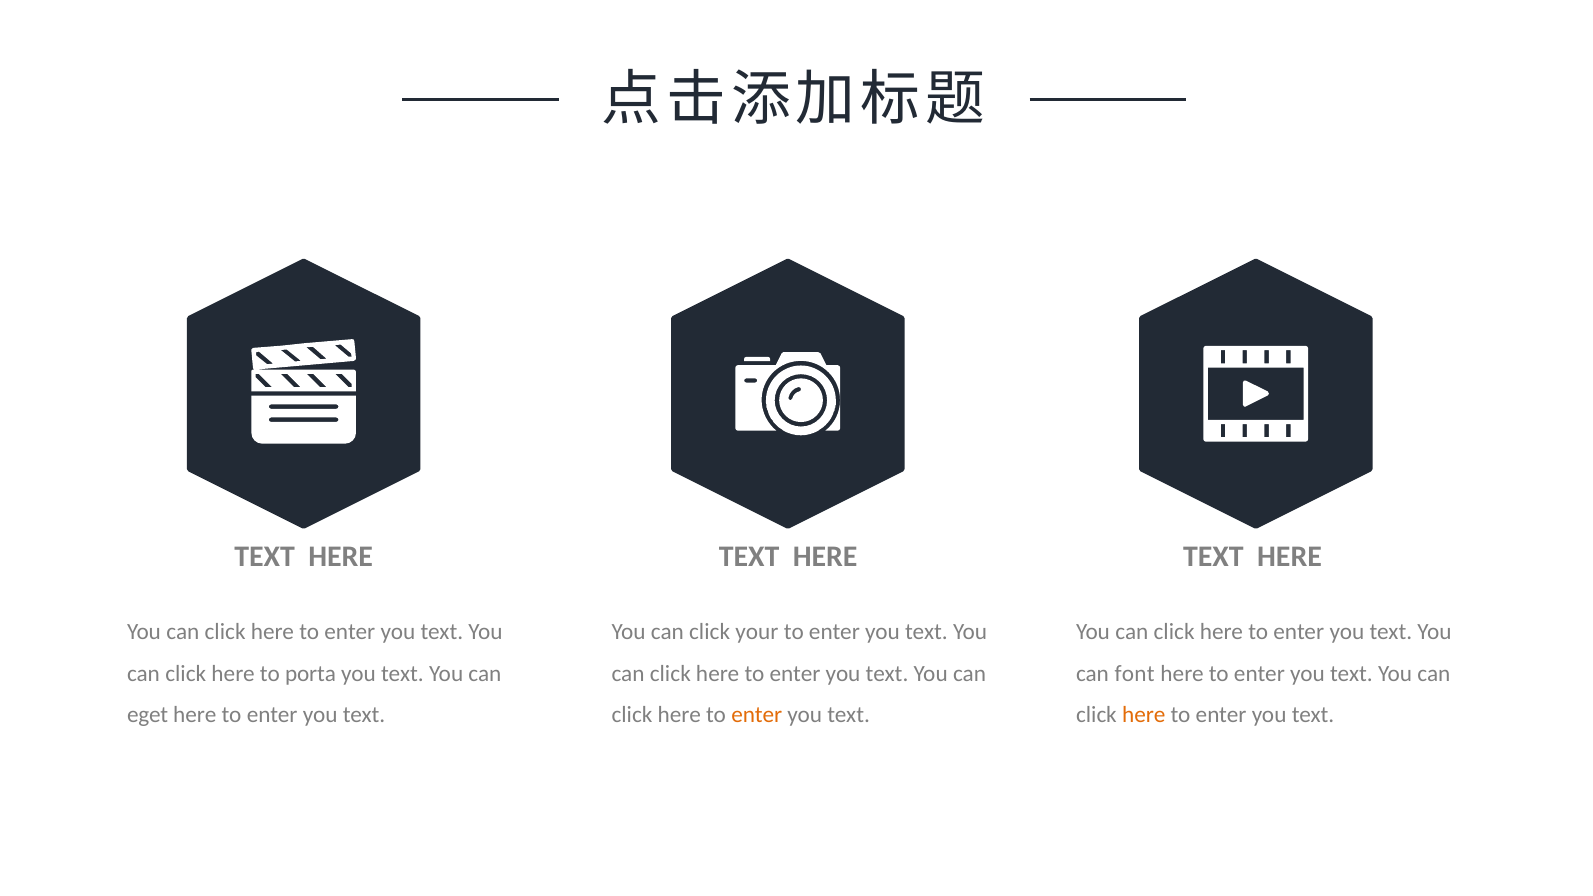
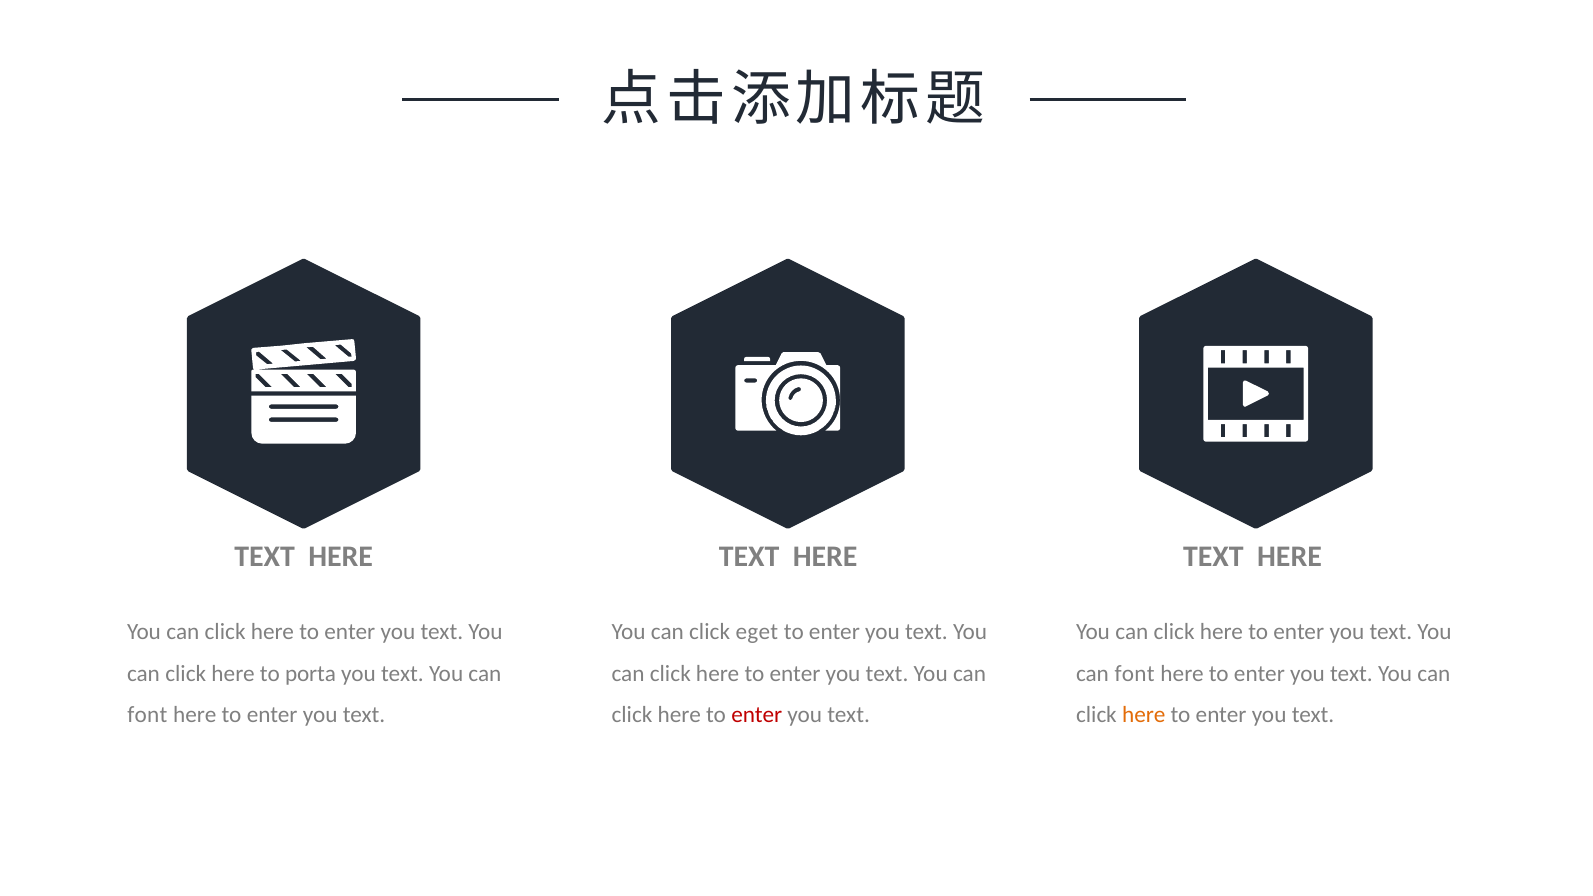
your: your -> eget
eget at (148, 715): eget -> font
enter at (757, 715) colour: orange -> red
